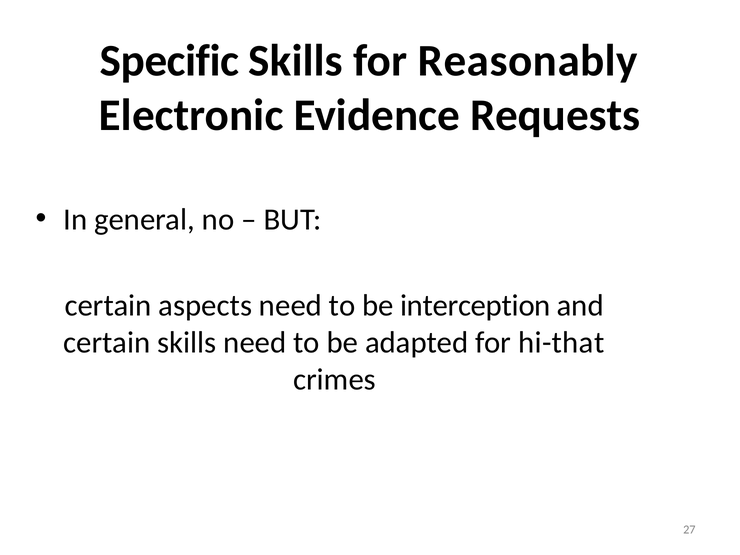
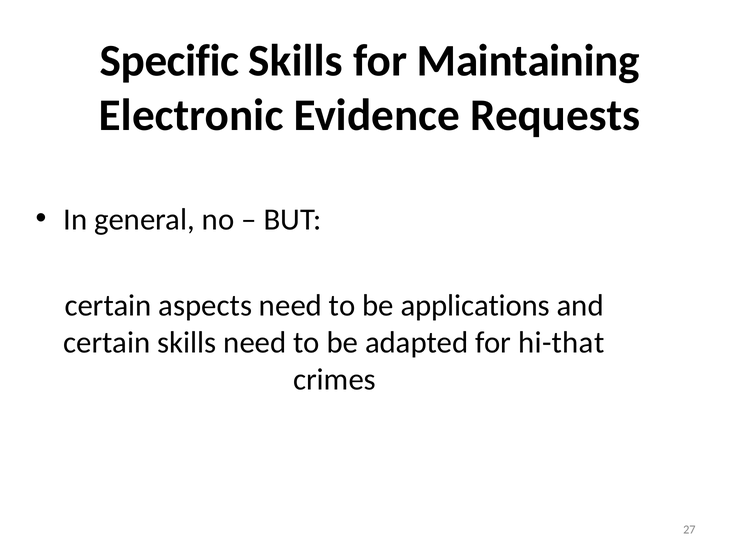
Reasonably: Reasonably -> Maintaining
interception: interception -> applications
